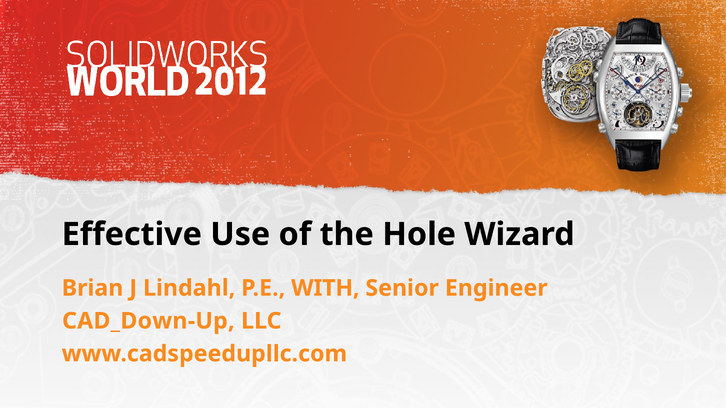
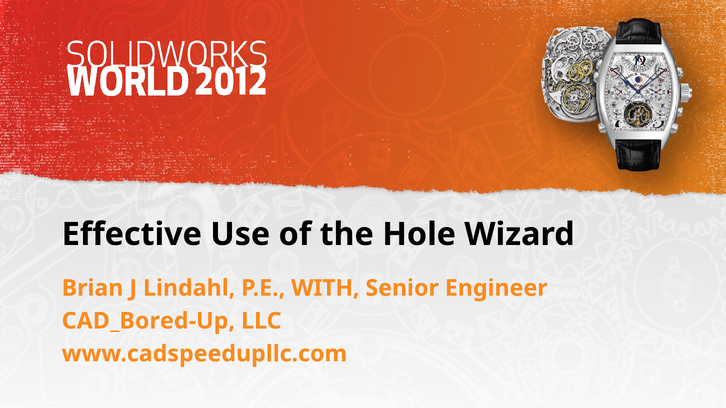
CAD_Down-Up: CAD_Down-Up -> CAD_Bored-Up
